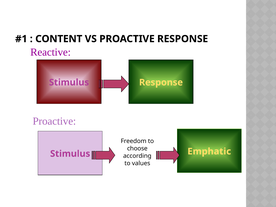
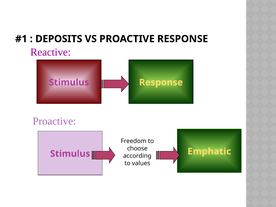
CONTENT: CONTENT -> DEPOSITS
